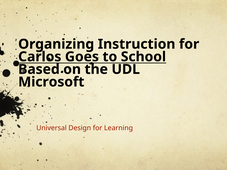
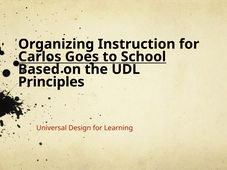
Microsoft: Microsoft -> Principles
